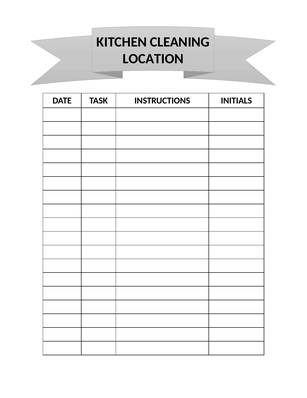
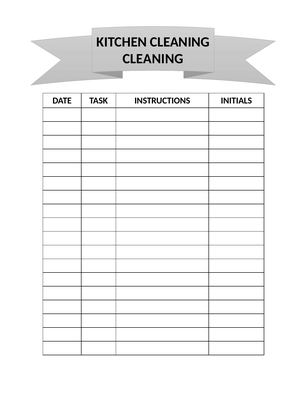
LOCATION at (153, 59): LOCATION -> CLEANING
